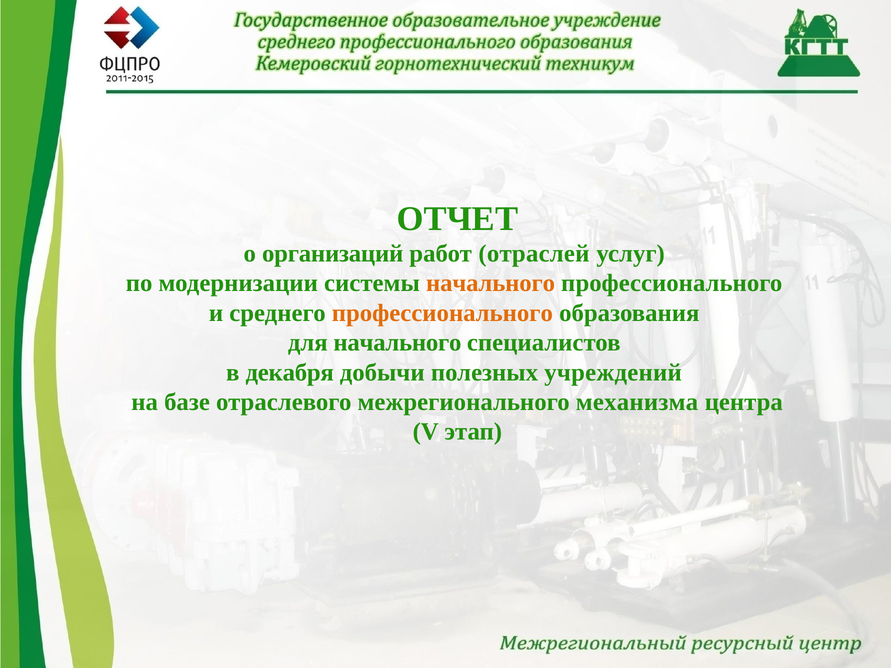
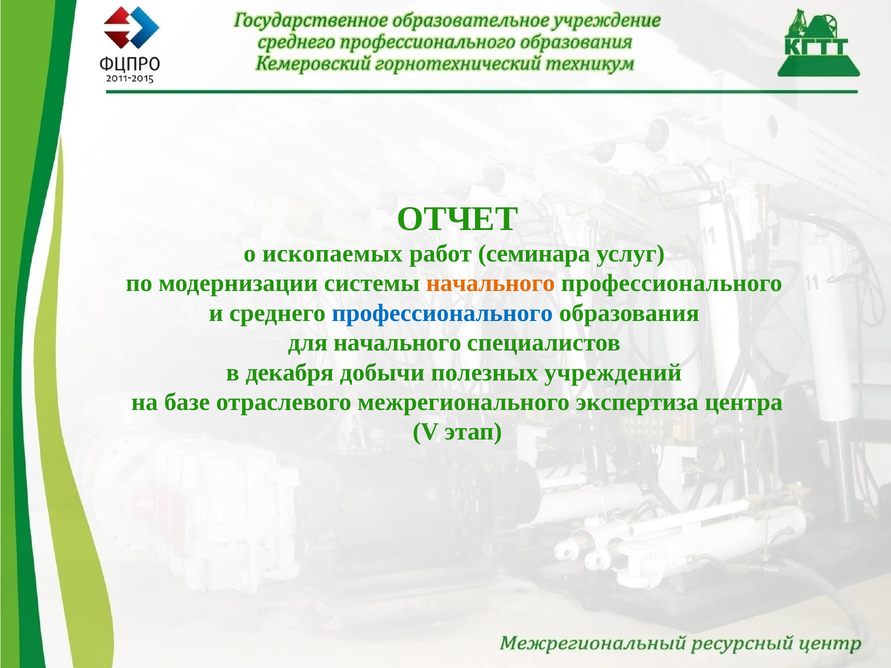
организаций: организаций -> ископаемых
отраслей: отраслей -> семинара
профессионального at (442, 313) colour: orange -> blue
механизма: механизма -> экспертиза
